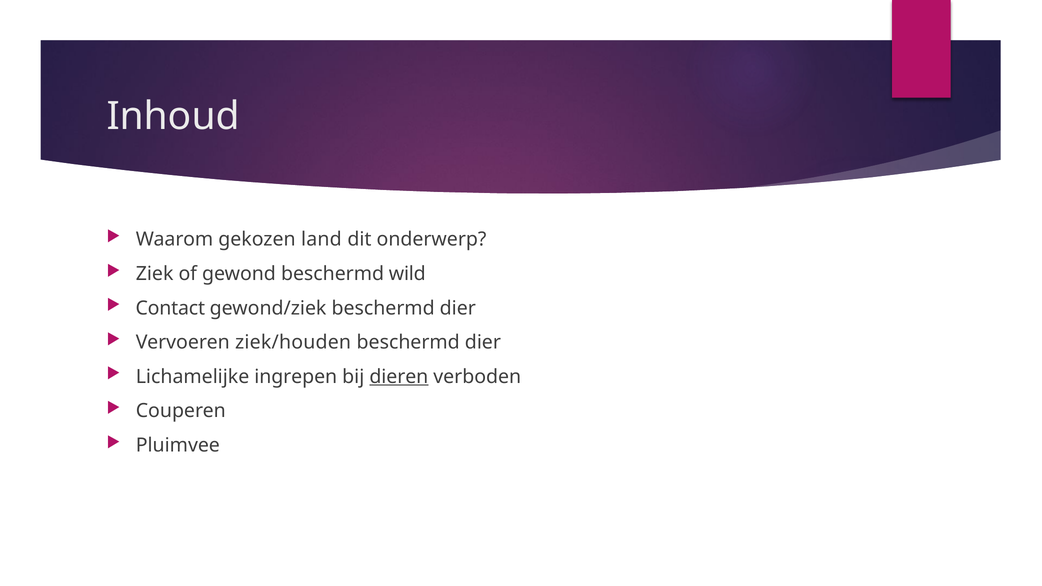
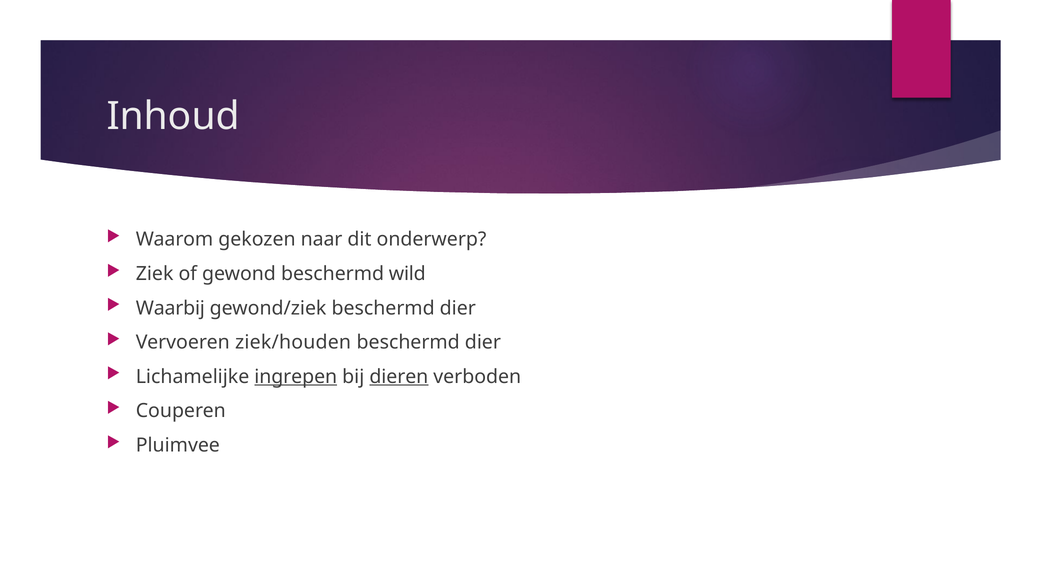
land: land -> naar
Contact: Contact -> Waarbij
ingrepen underline: none -> present
